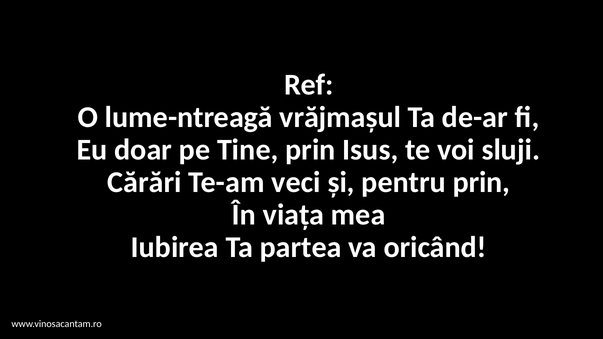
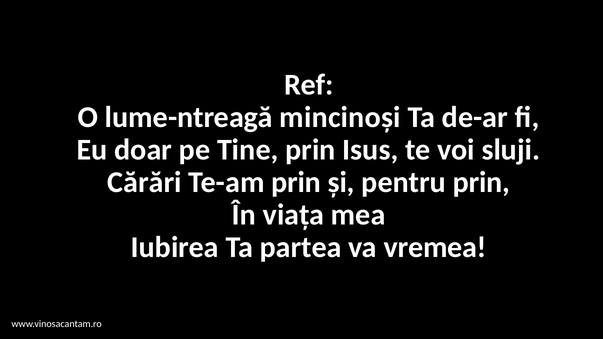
vrăjmașul: vrăjmașul -> mincinoși
Te-am veci: veci -> prin
oricând: oricând -> vremea
